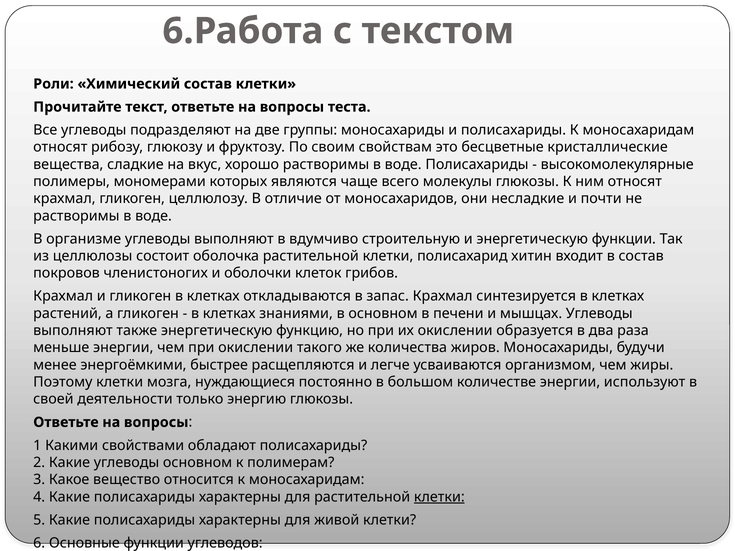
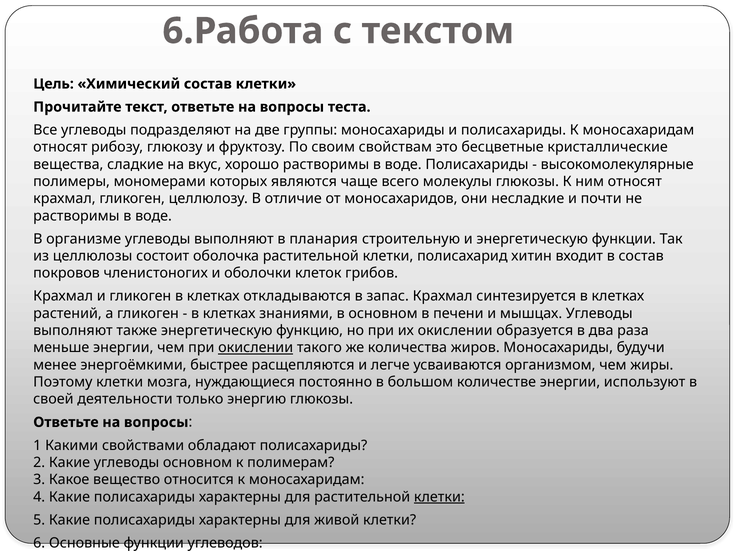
Роли: Роли -> Цель
вдумчиво: вдумчиво -> планария
окислении at (256, 348) underline: none -> present
